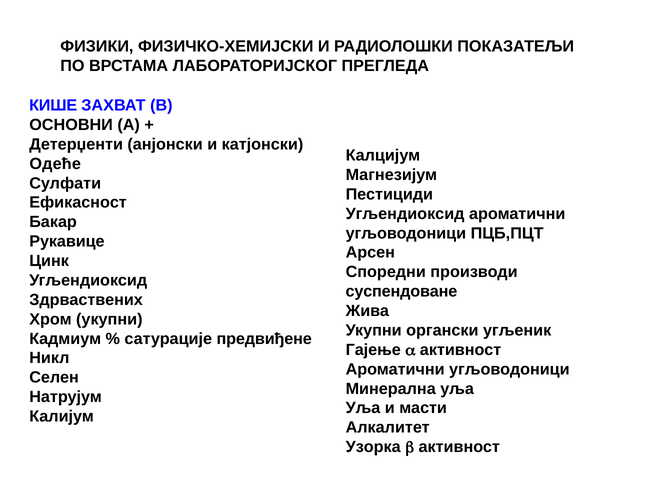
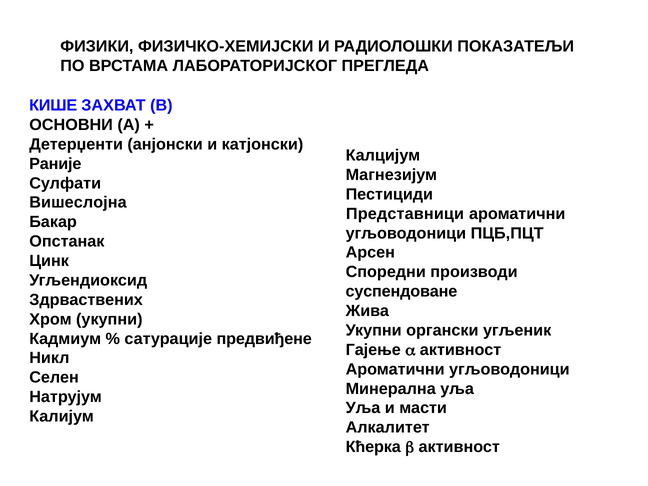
Одеће: Одеће -> Раније
Ефикасност: Ефикасност -> Вишеслојна
Угљендиоксид at (405, 214): Угљендиоксид -> Представници
Рукавице: Рукавице -> Опстанак
Узорка: Узорка -> Кћерка
